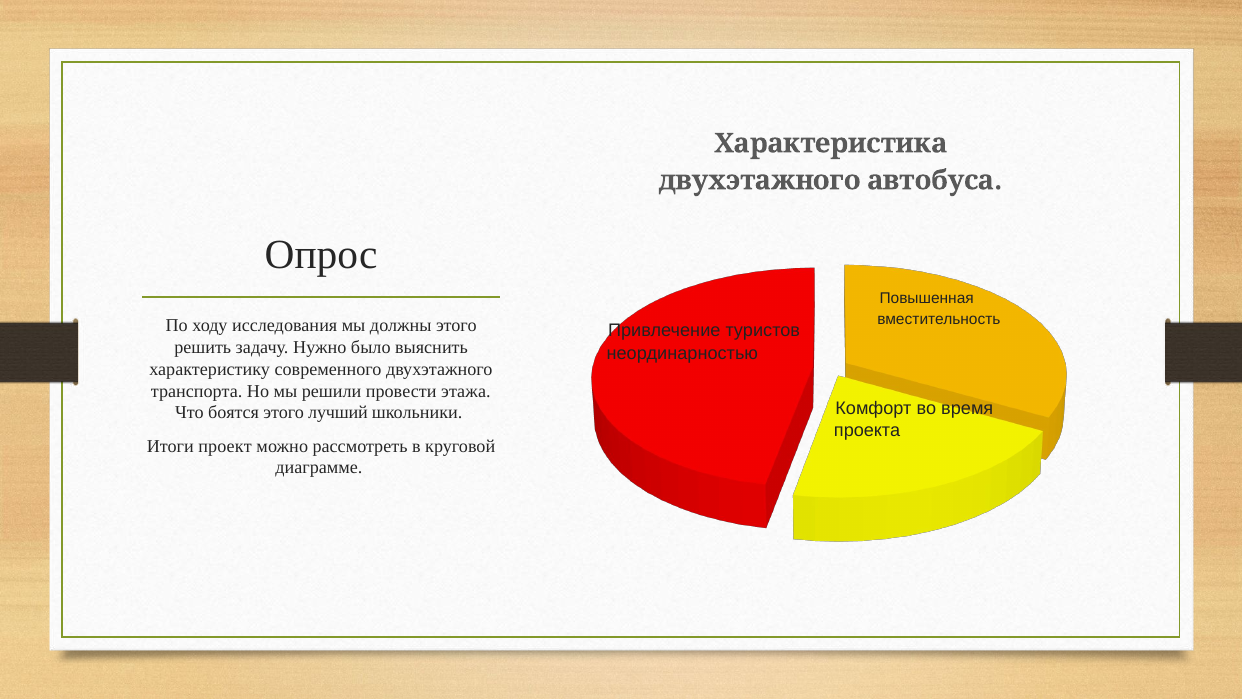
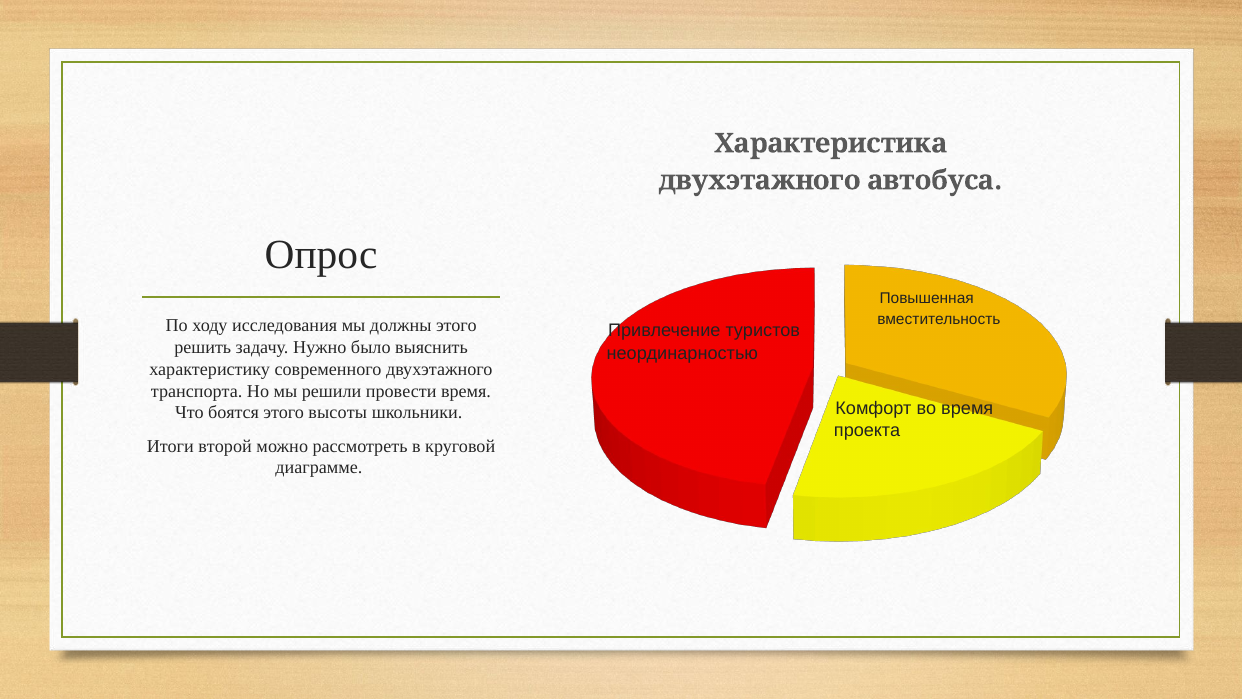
провести этажа: этажа -> время
лучший: лучший -> высоты
проект: проект -> второй
